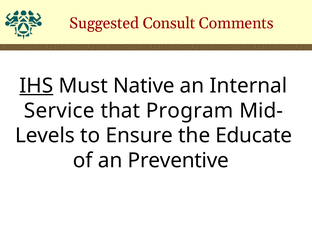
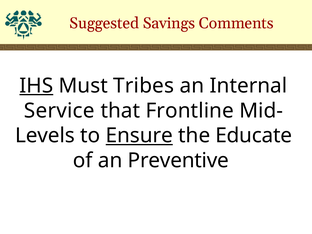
Consult: Consult -> Savings
Native: Native -> Tribes
Program: Program -> Frontline
Ensure underline: none -> present
